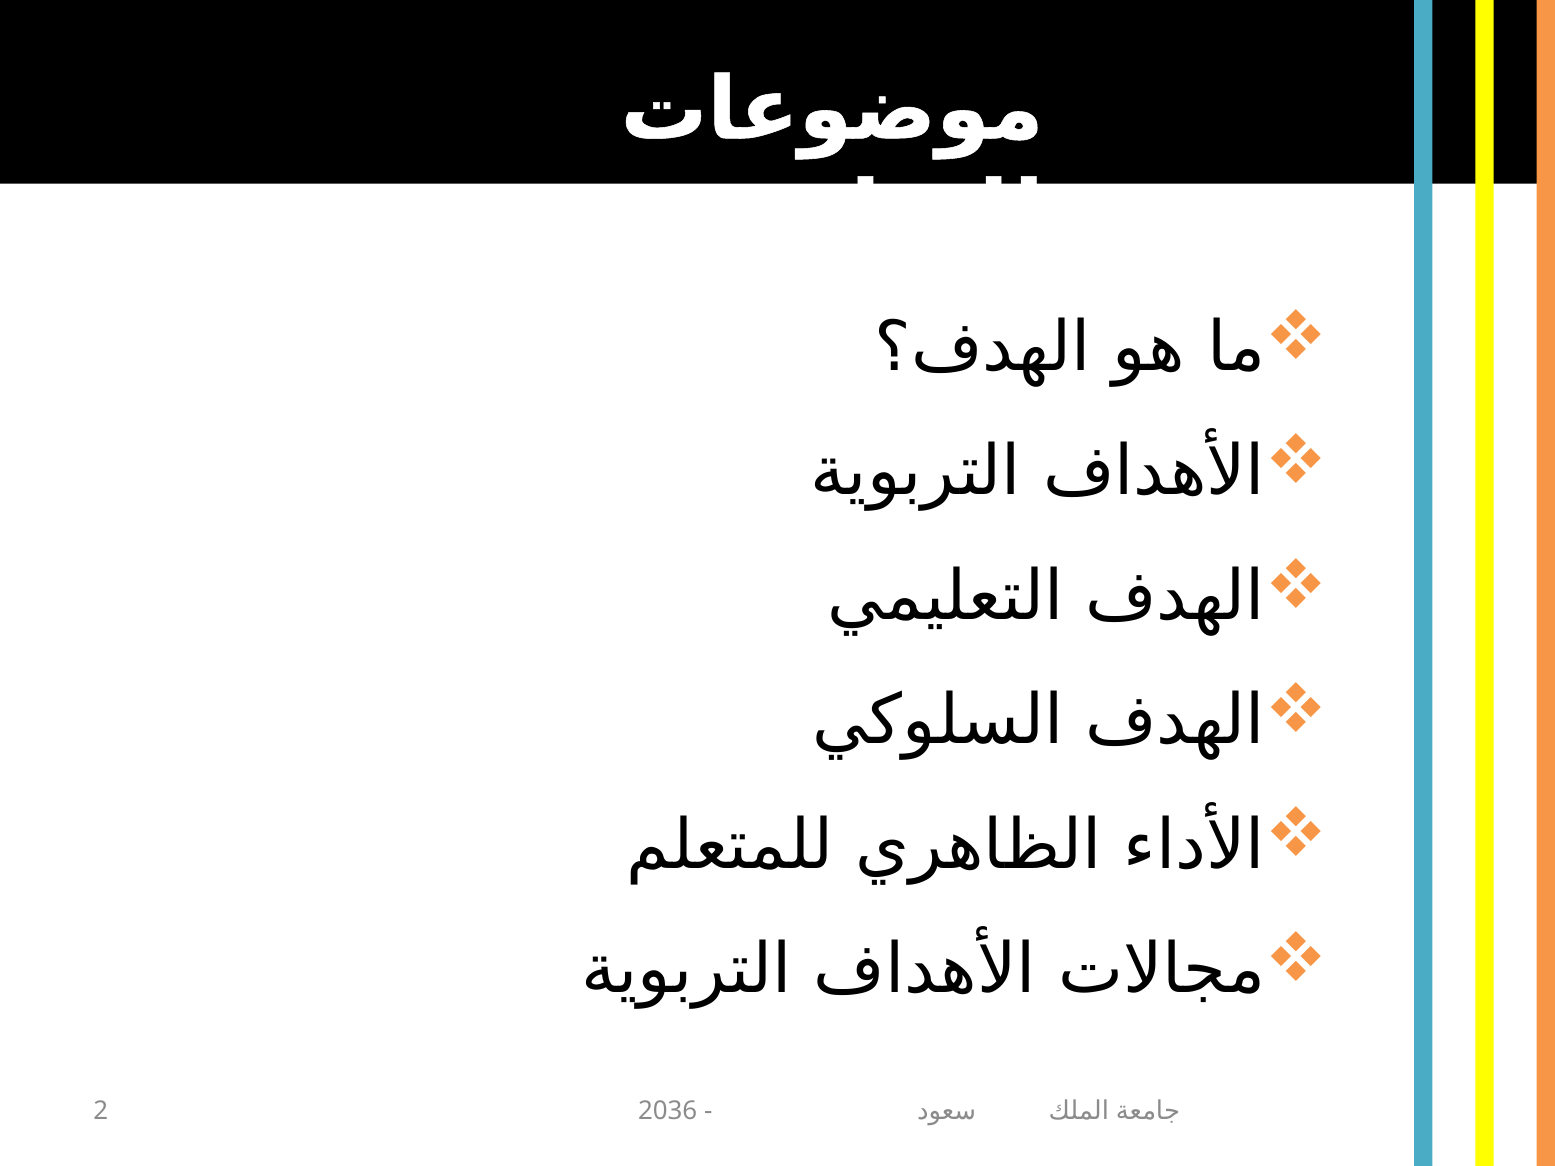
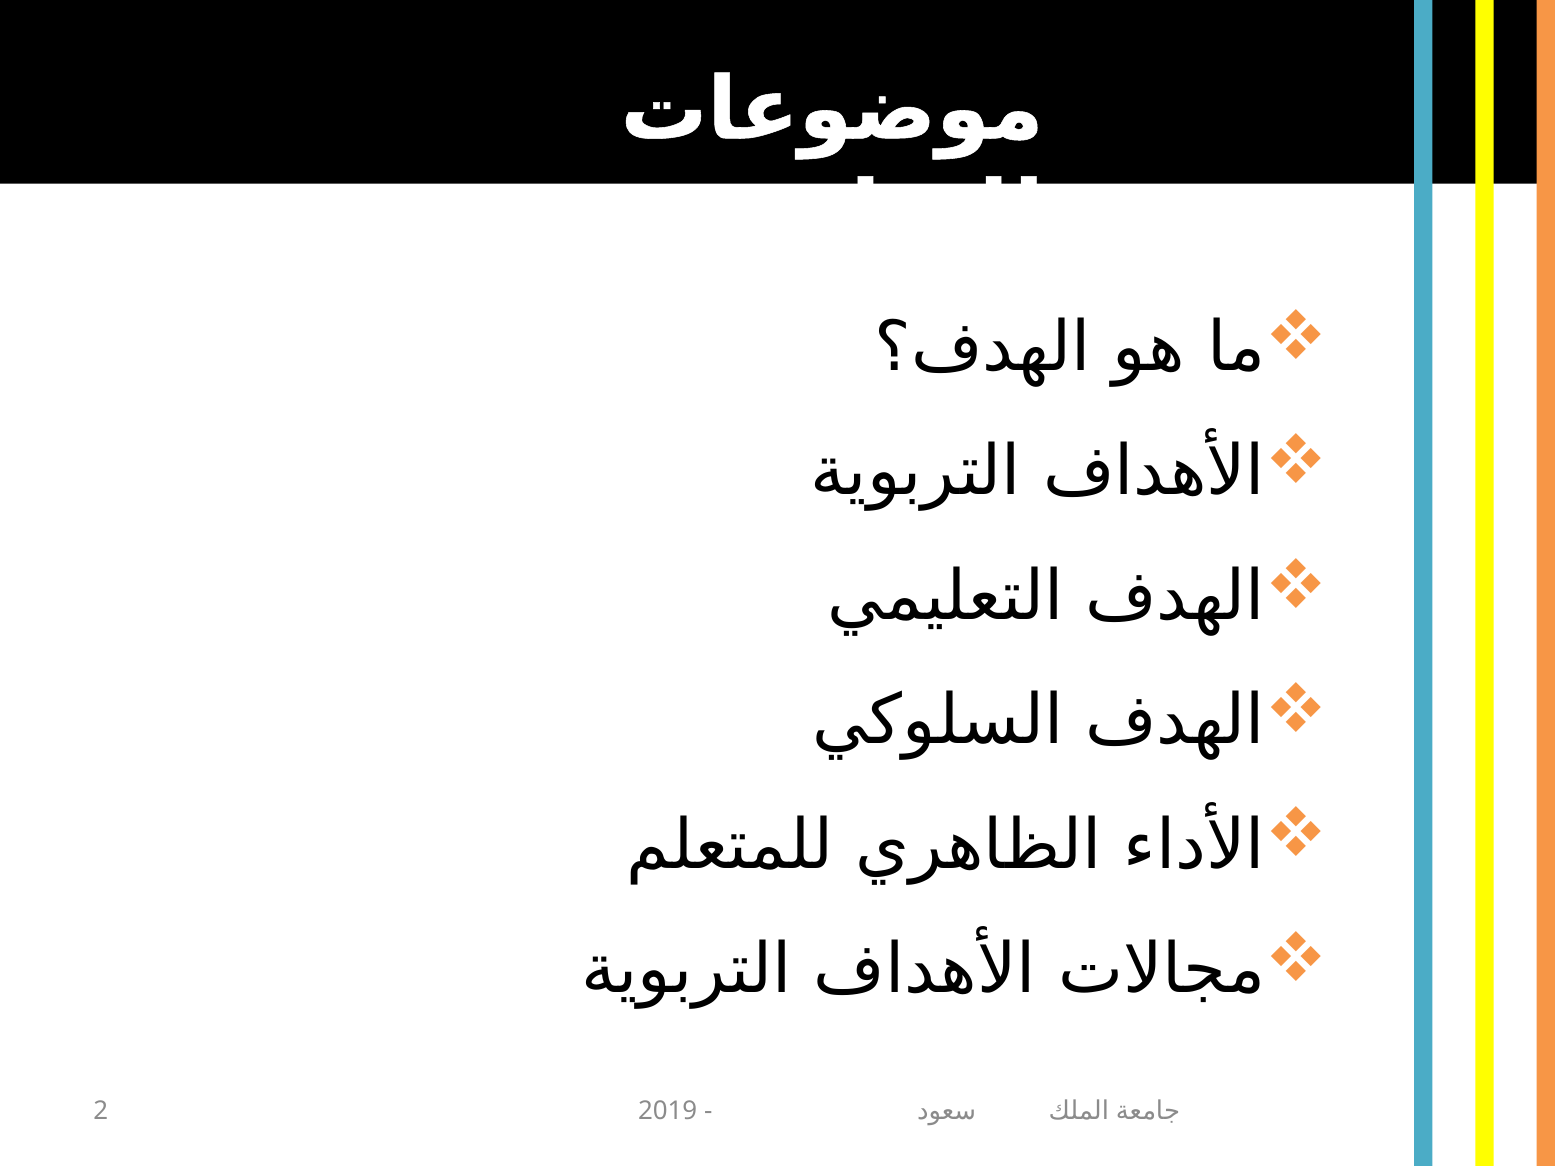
2036: 2036 -> 2019
